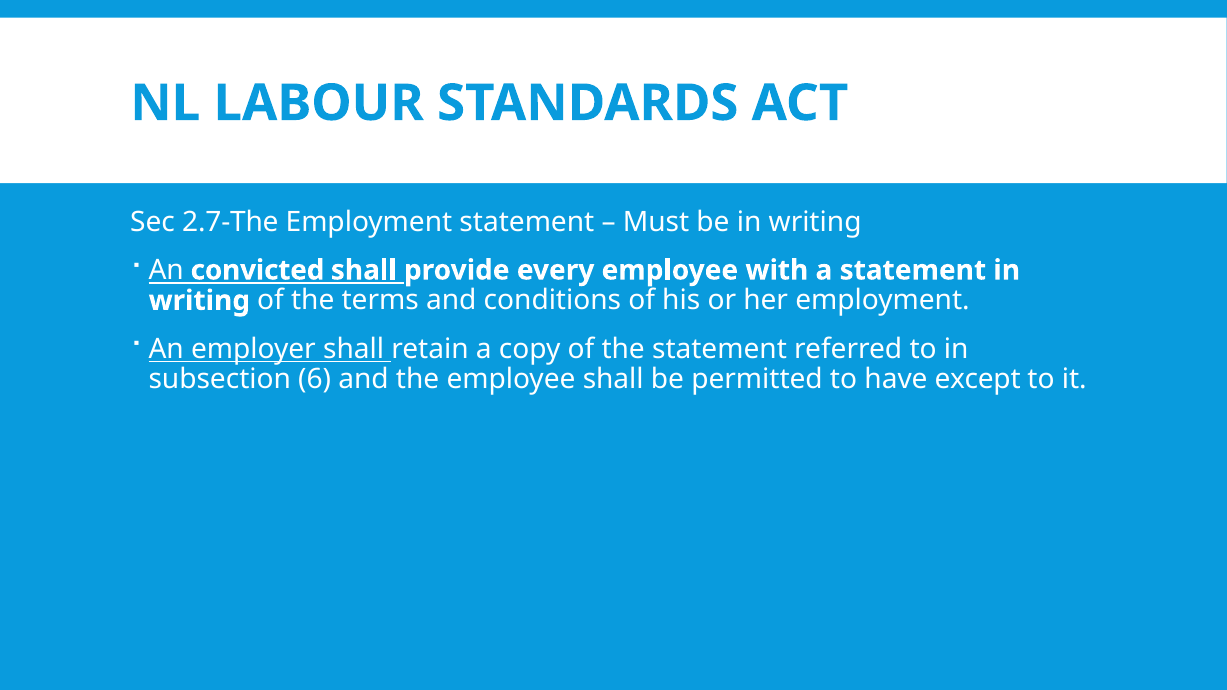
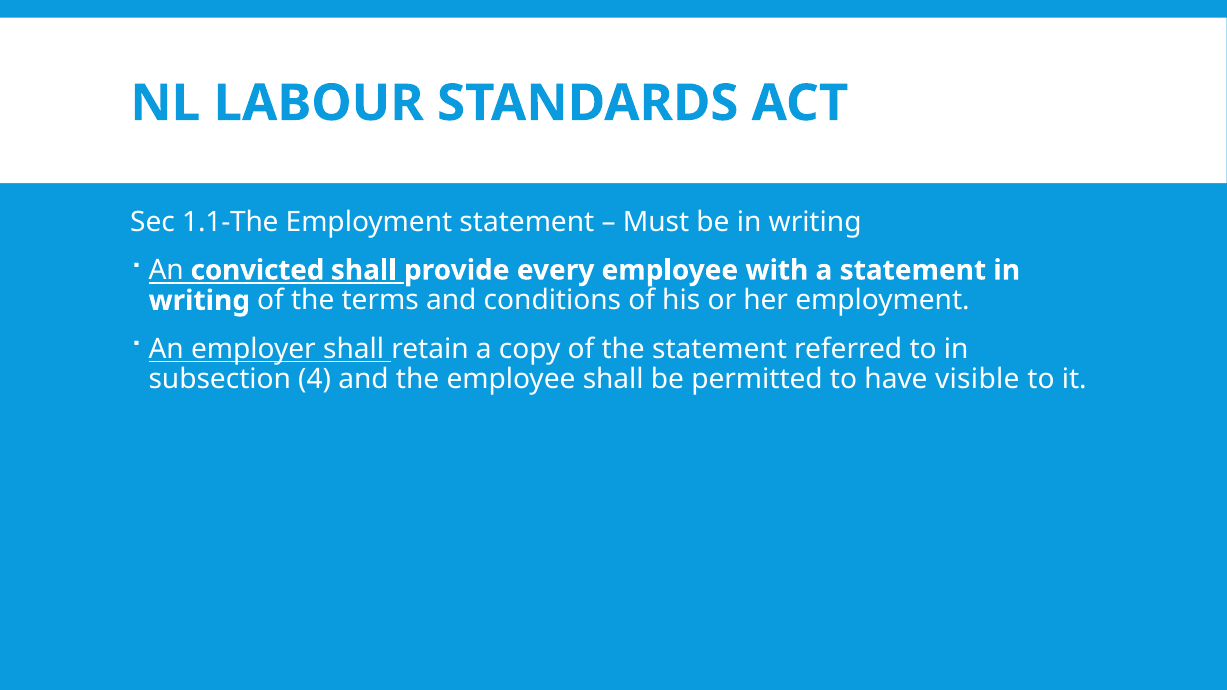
2.7-The: 2.7-The -> 1.1-The
6: 6 -> 4
except: except -> visible
